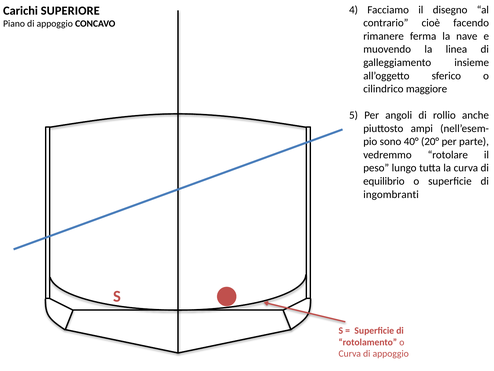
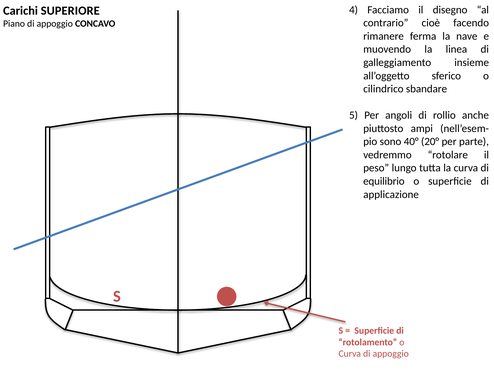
maggiore: maggiore -> sbandare
ingombranti: ingombranti -> applicazione
